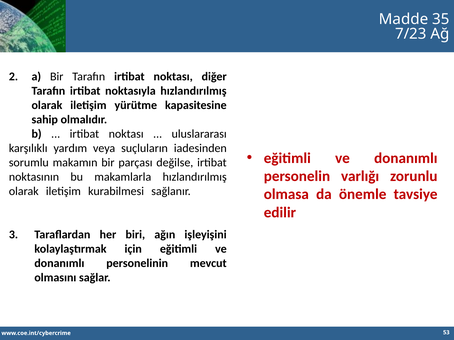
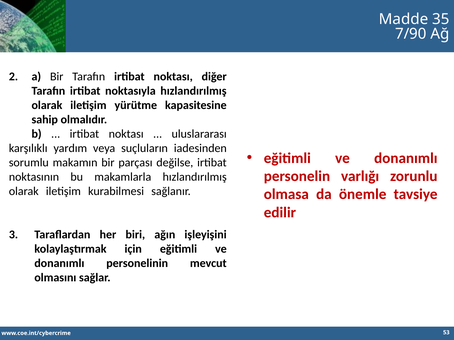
7/23: 7/23 -> 7/90
